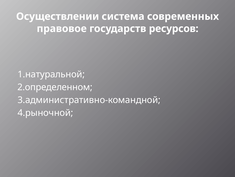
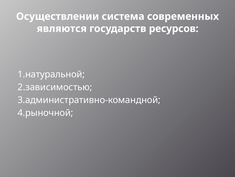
правовое: правовое -> являются
2.определенном: 2.определенном -> 2.зависимостью
